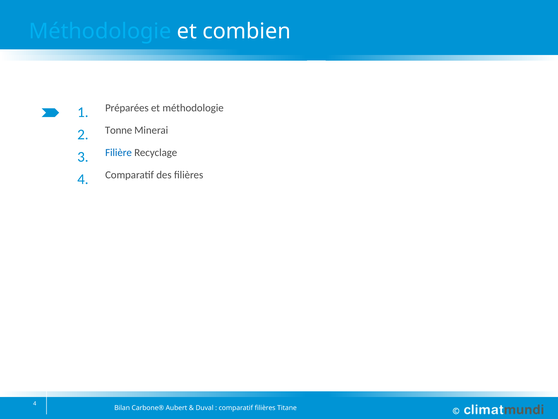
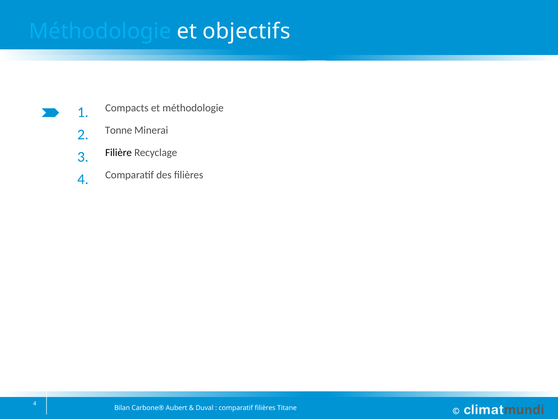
combien: combien -> objectifs
Préparées: Préparées -> Compacts
Filière colour: blue -> black
